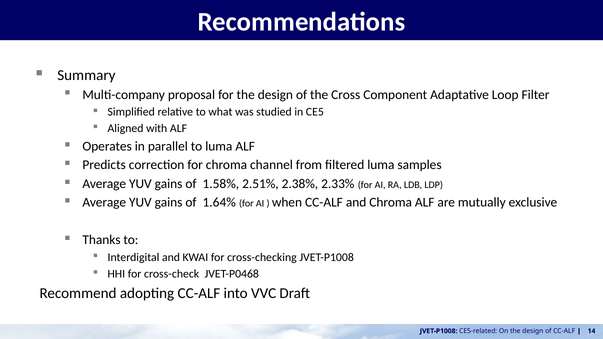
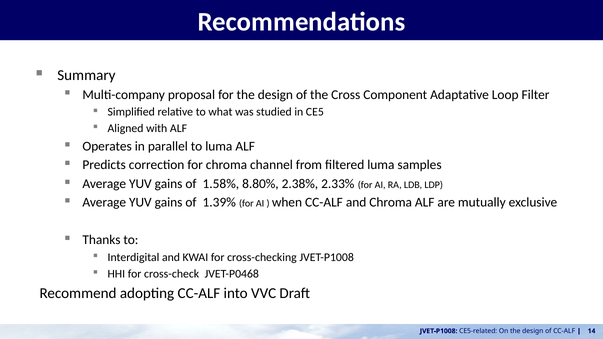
2.51%: 2.51% -> 8.80%
1.64%: 1.64% -> 1.39%
